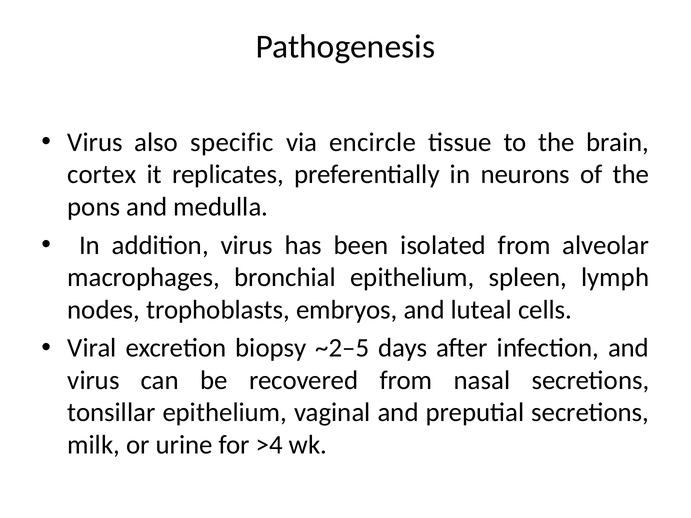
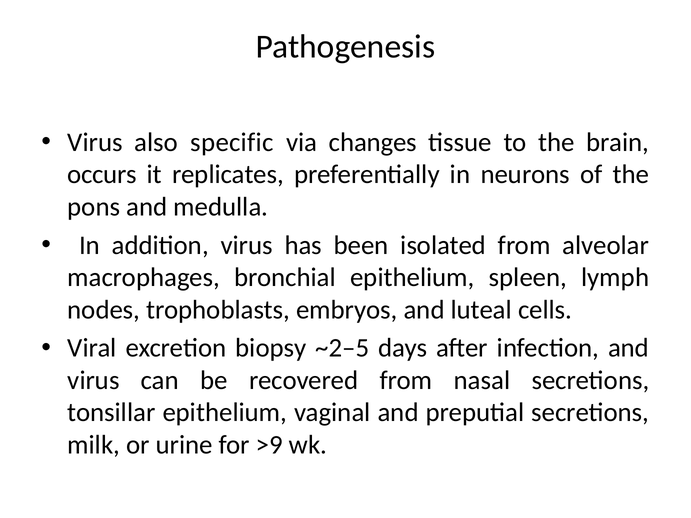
encircle: encircle -> changes
cortex: cortex -> occurs
>4: >4 -> >9
